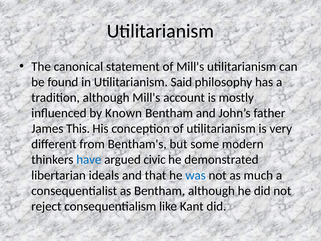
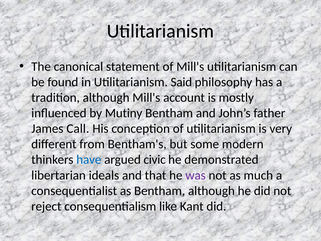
Known: Known -> Mutiny
This: This -> Call
was colour: blue -> purple
